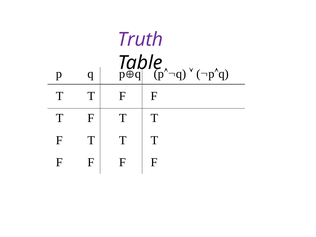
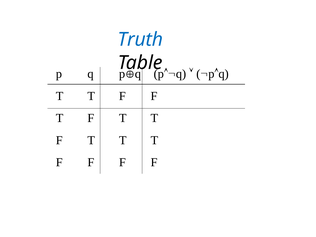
Truth colour: purple -> blue
